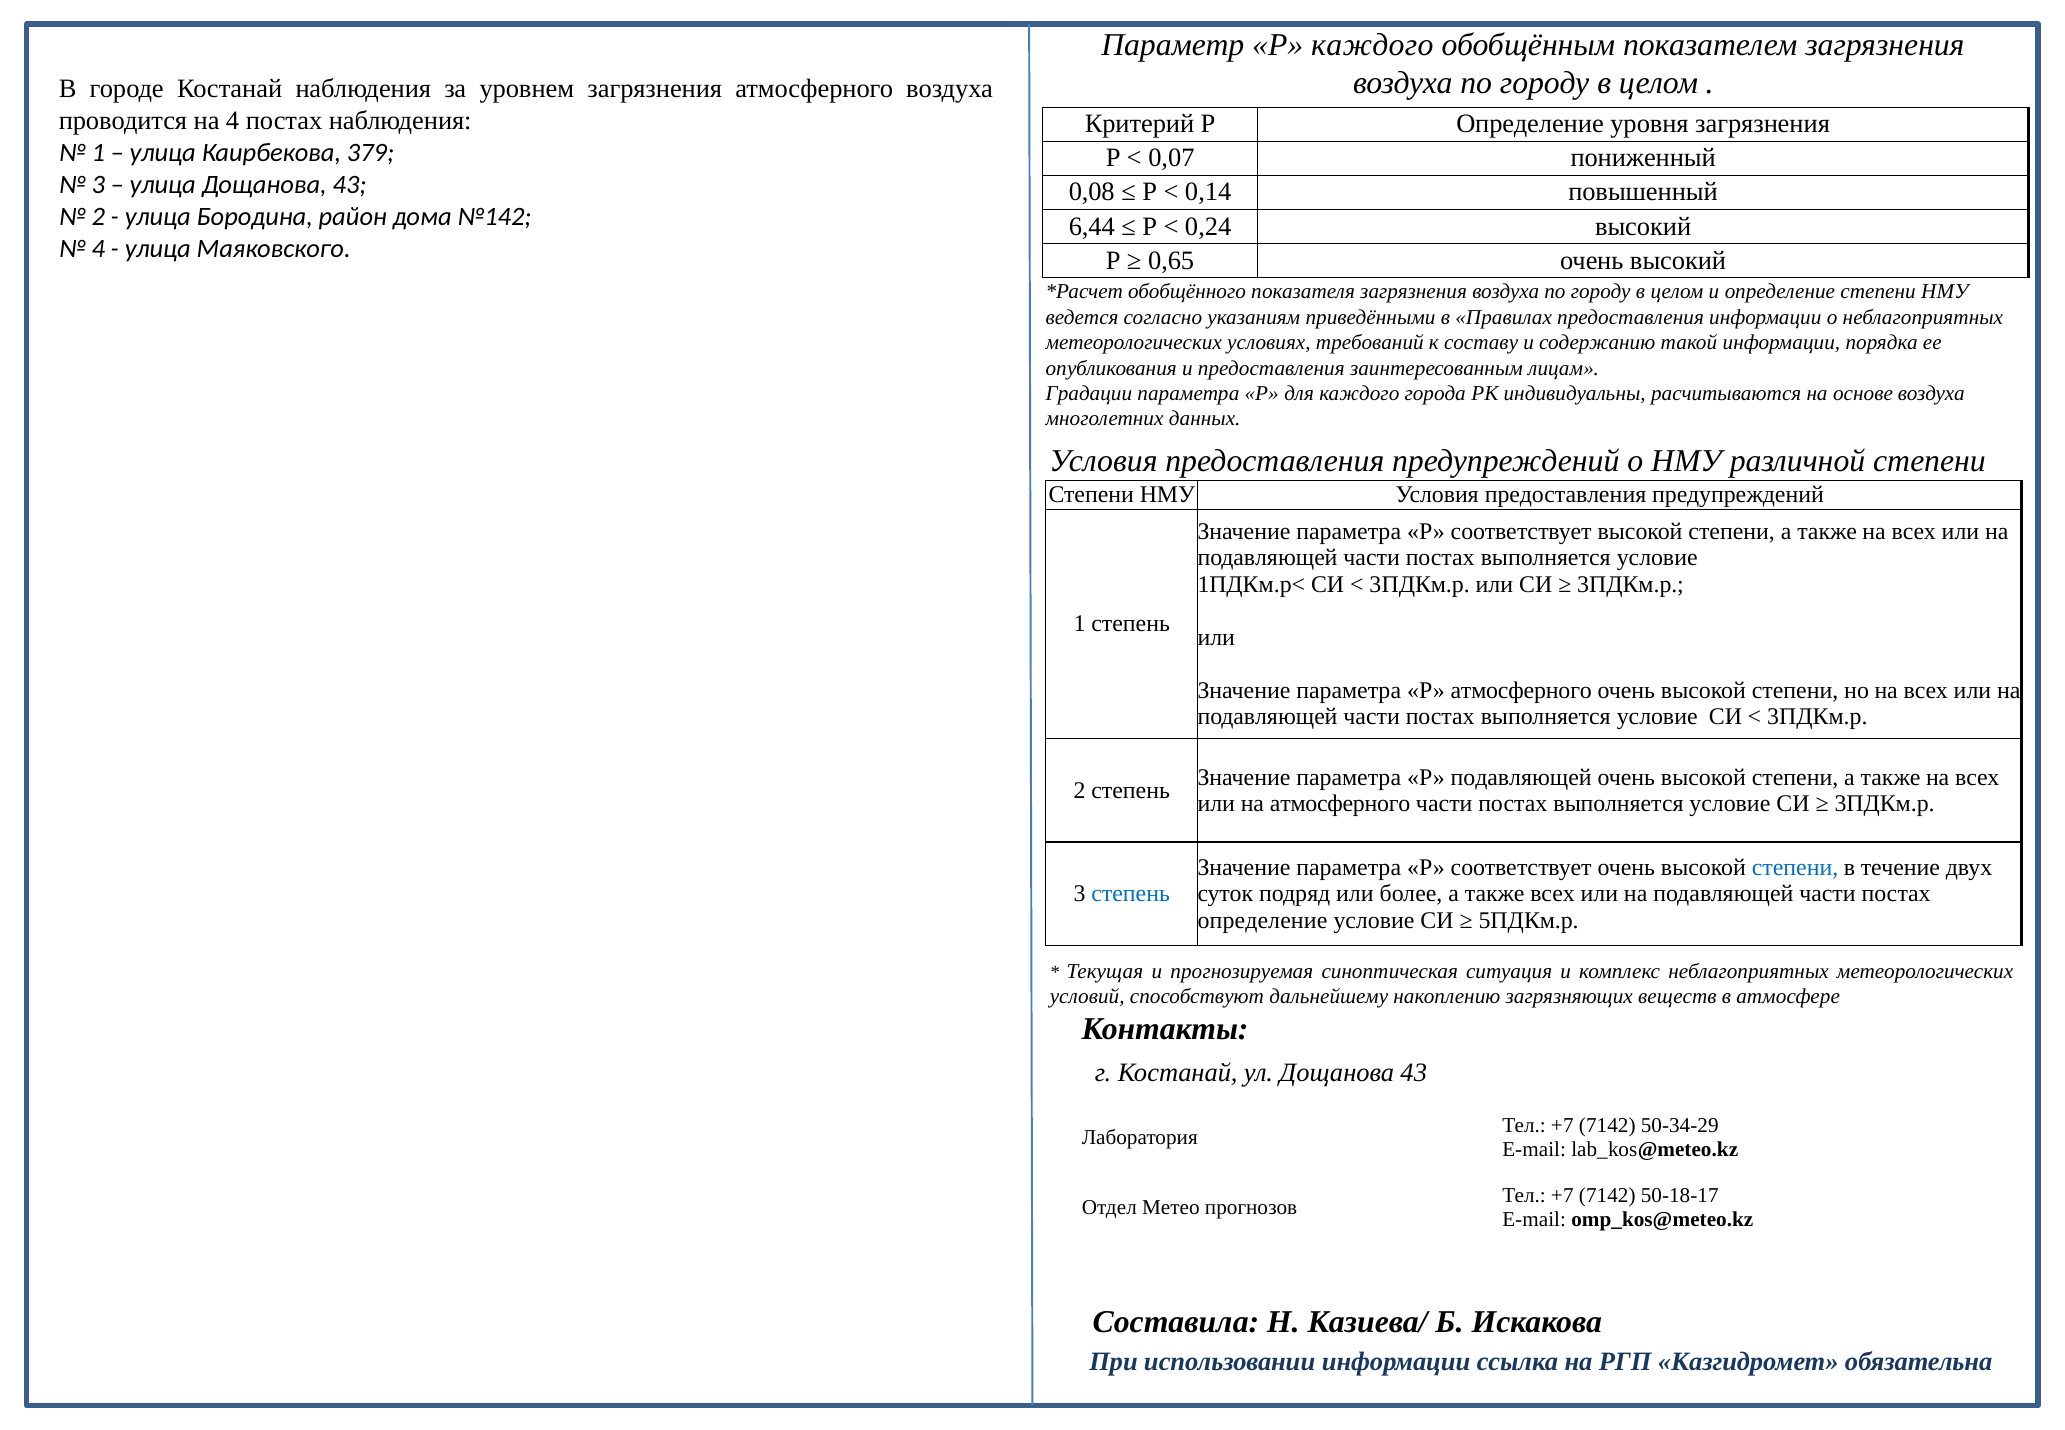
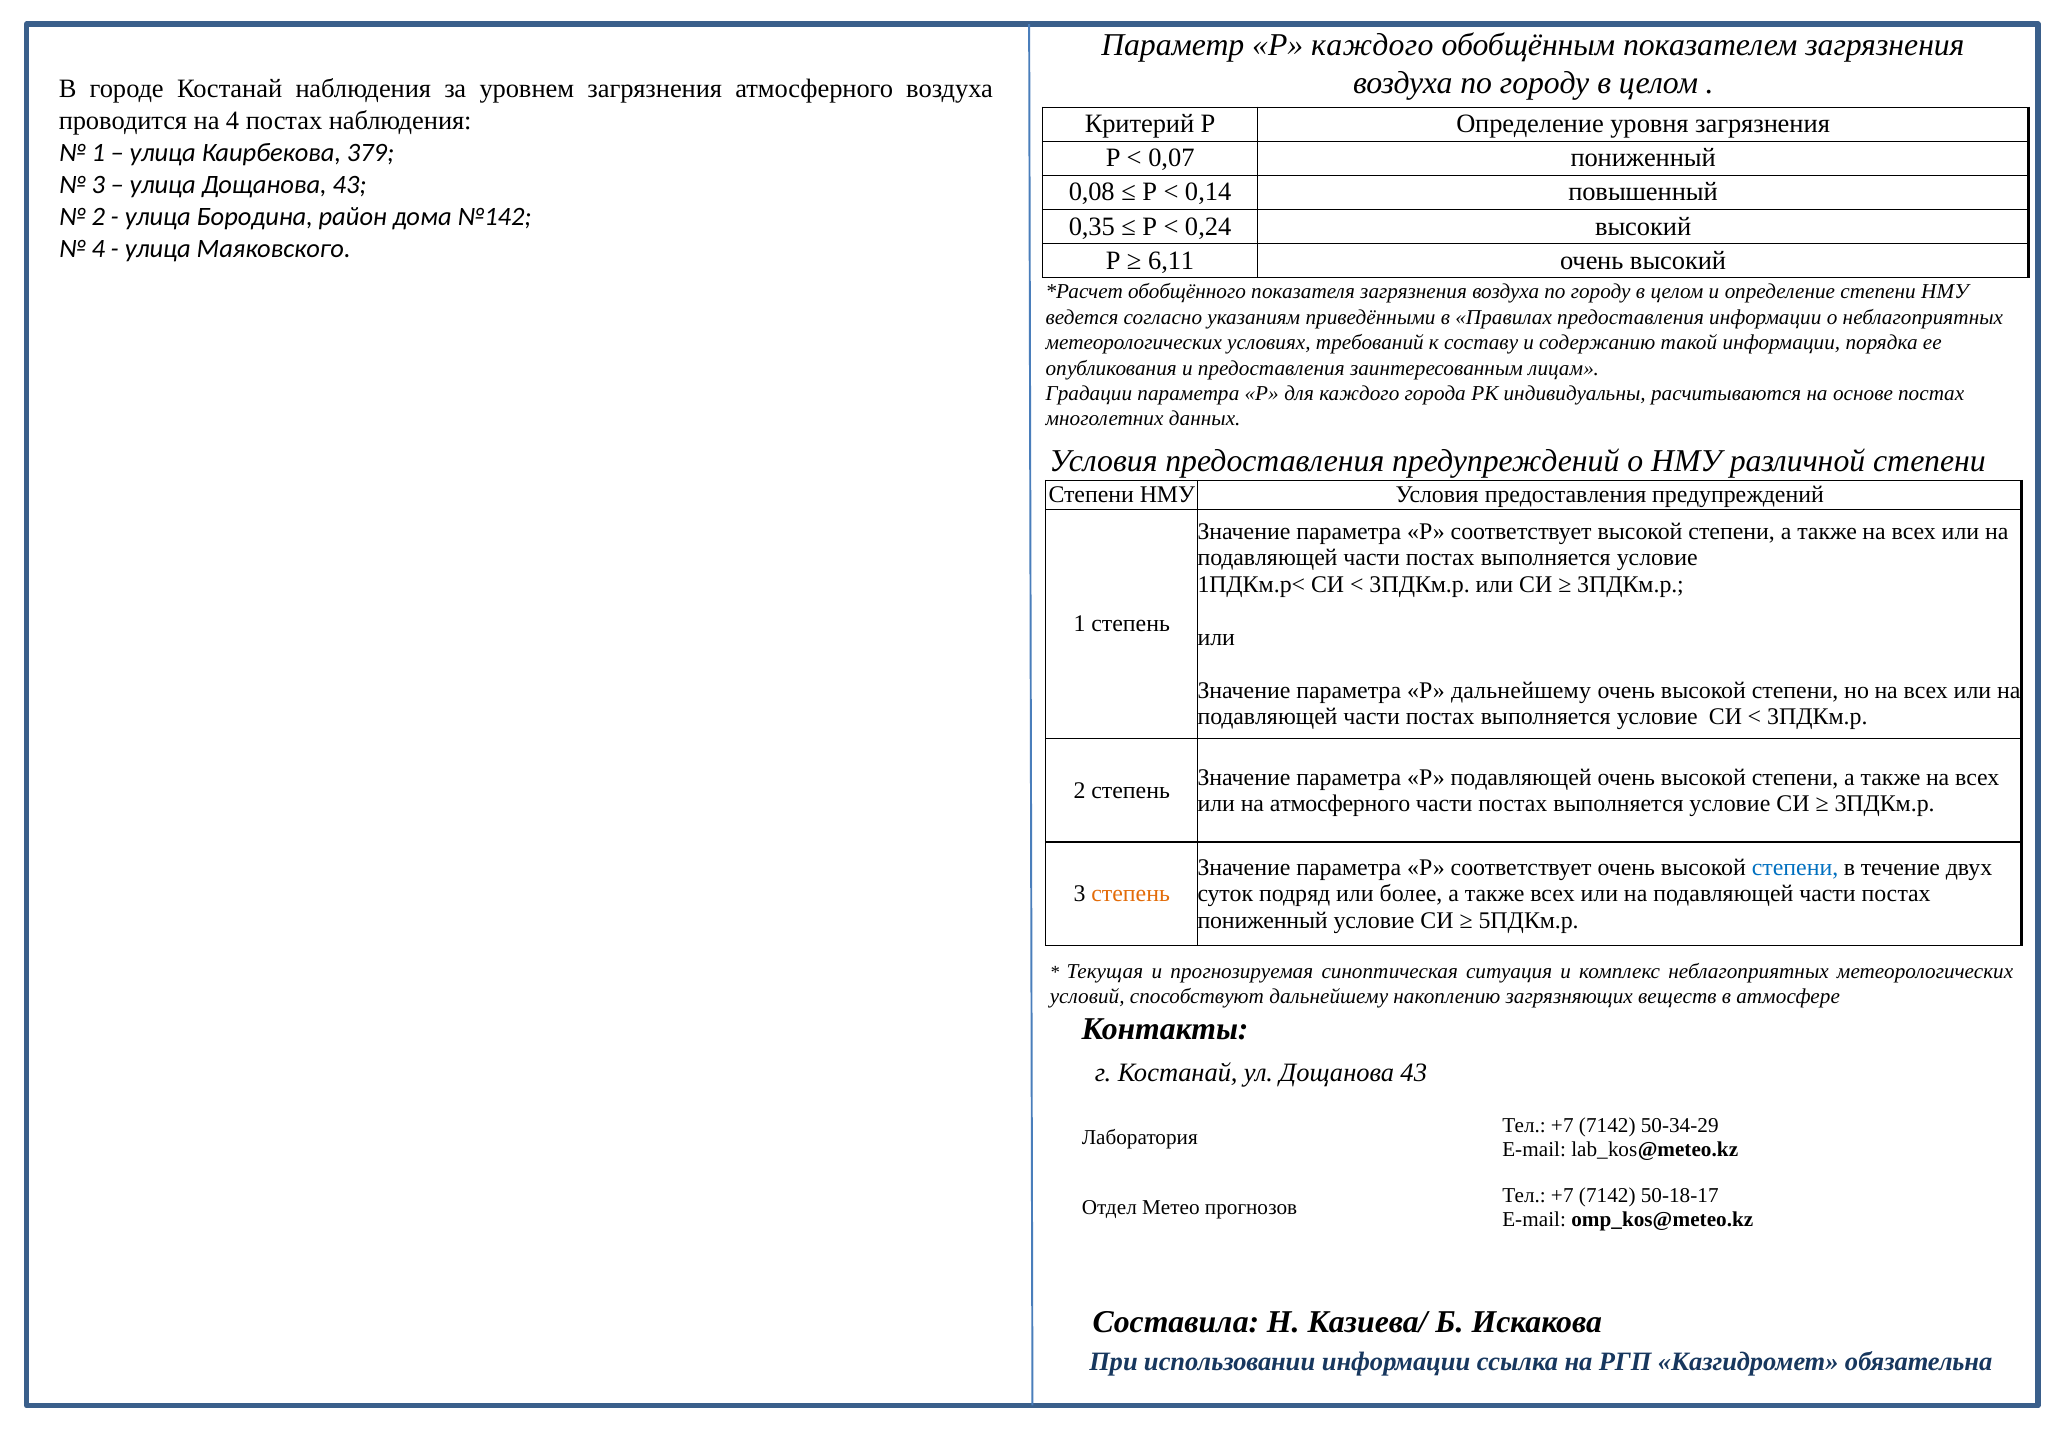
6,44: 6,44 -> 0,35
0,65: 0,65 -> 6,11
основе воздуха: воздуха -> постах
Р атмосферного: атмосферного -> дальнейшему
степень at (1131, 894) colour: blue -> orange
определение at (1262, 920): определение -> пониженный
